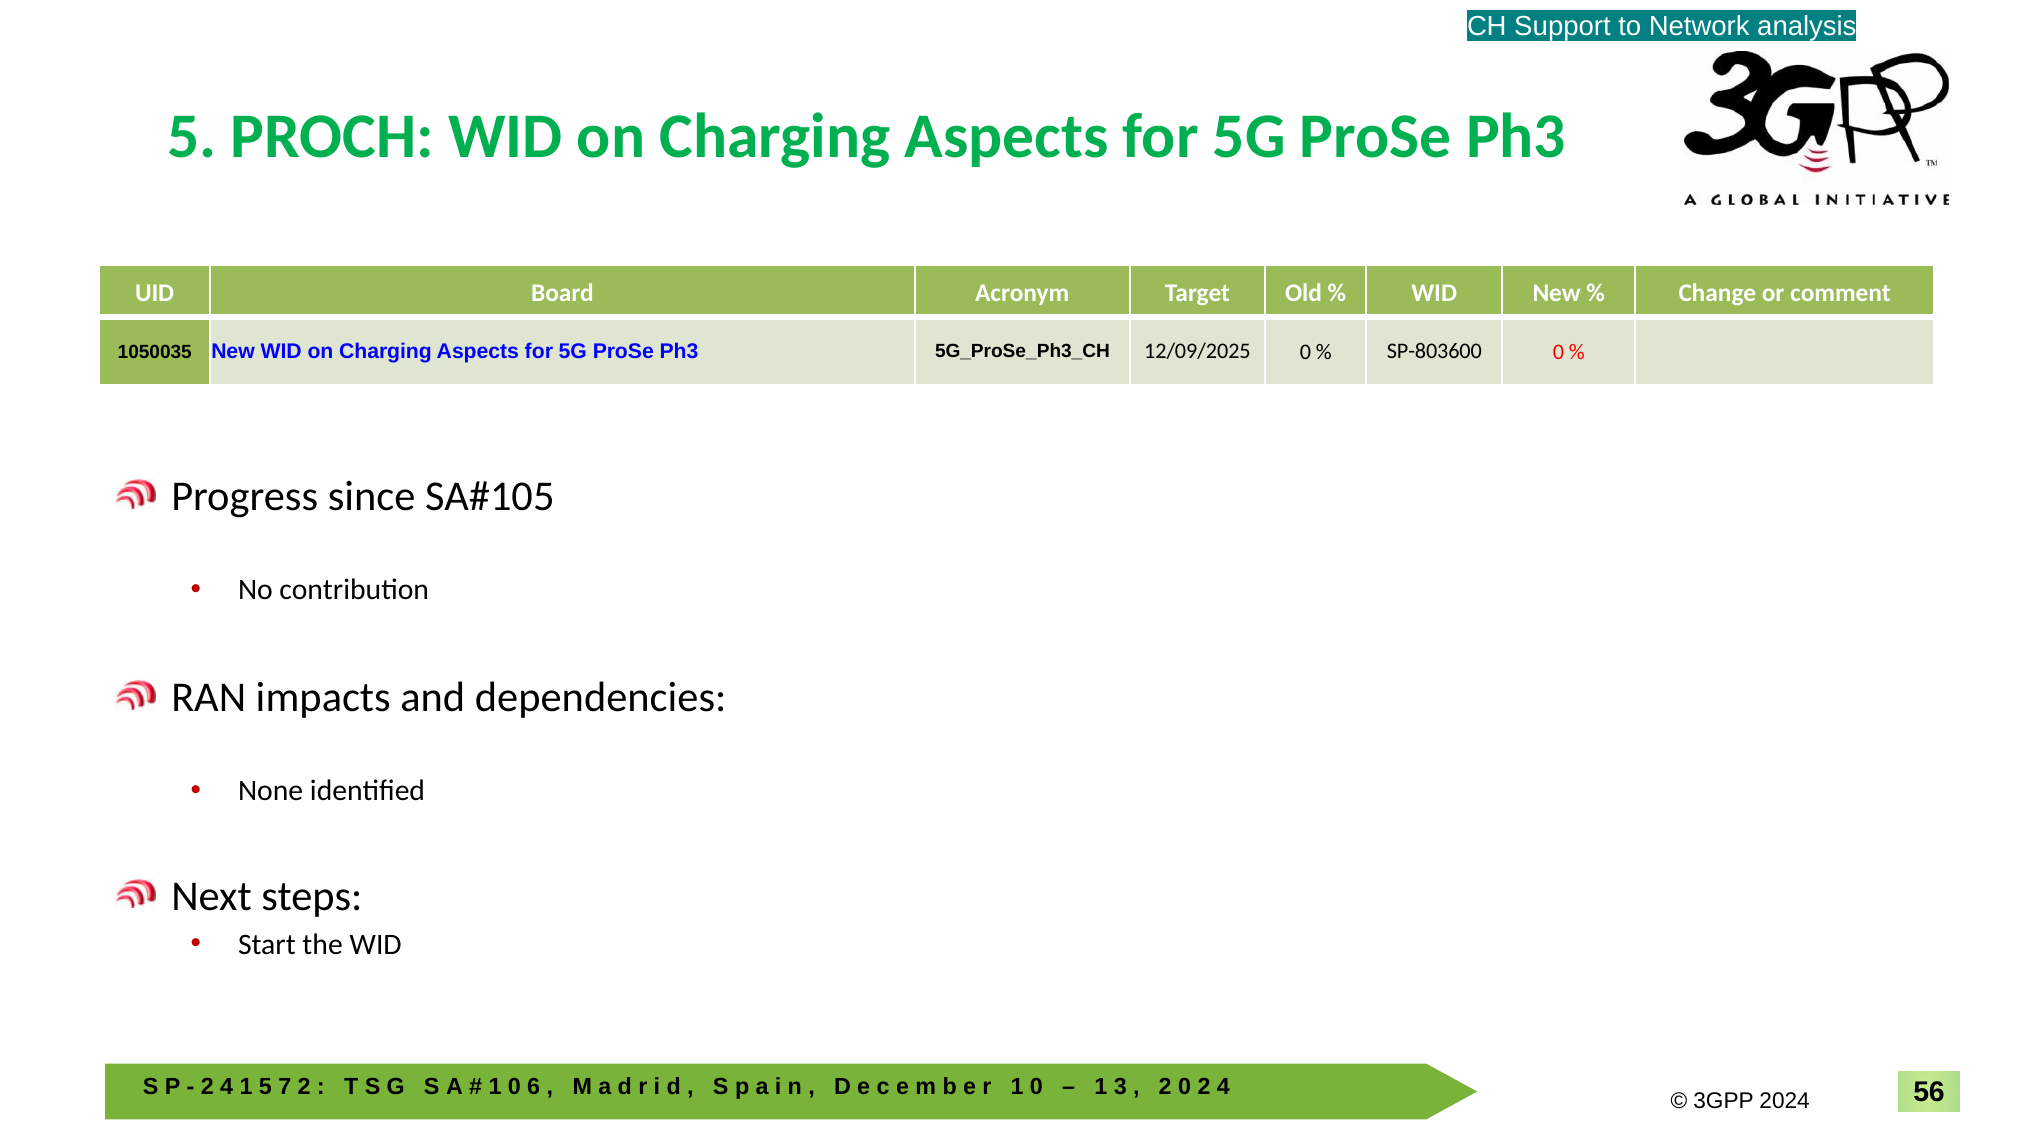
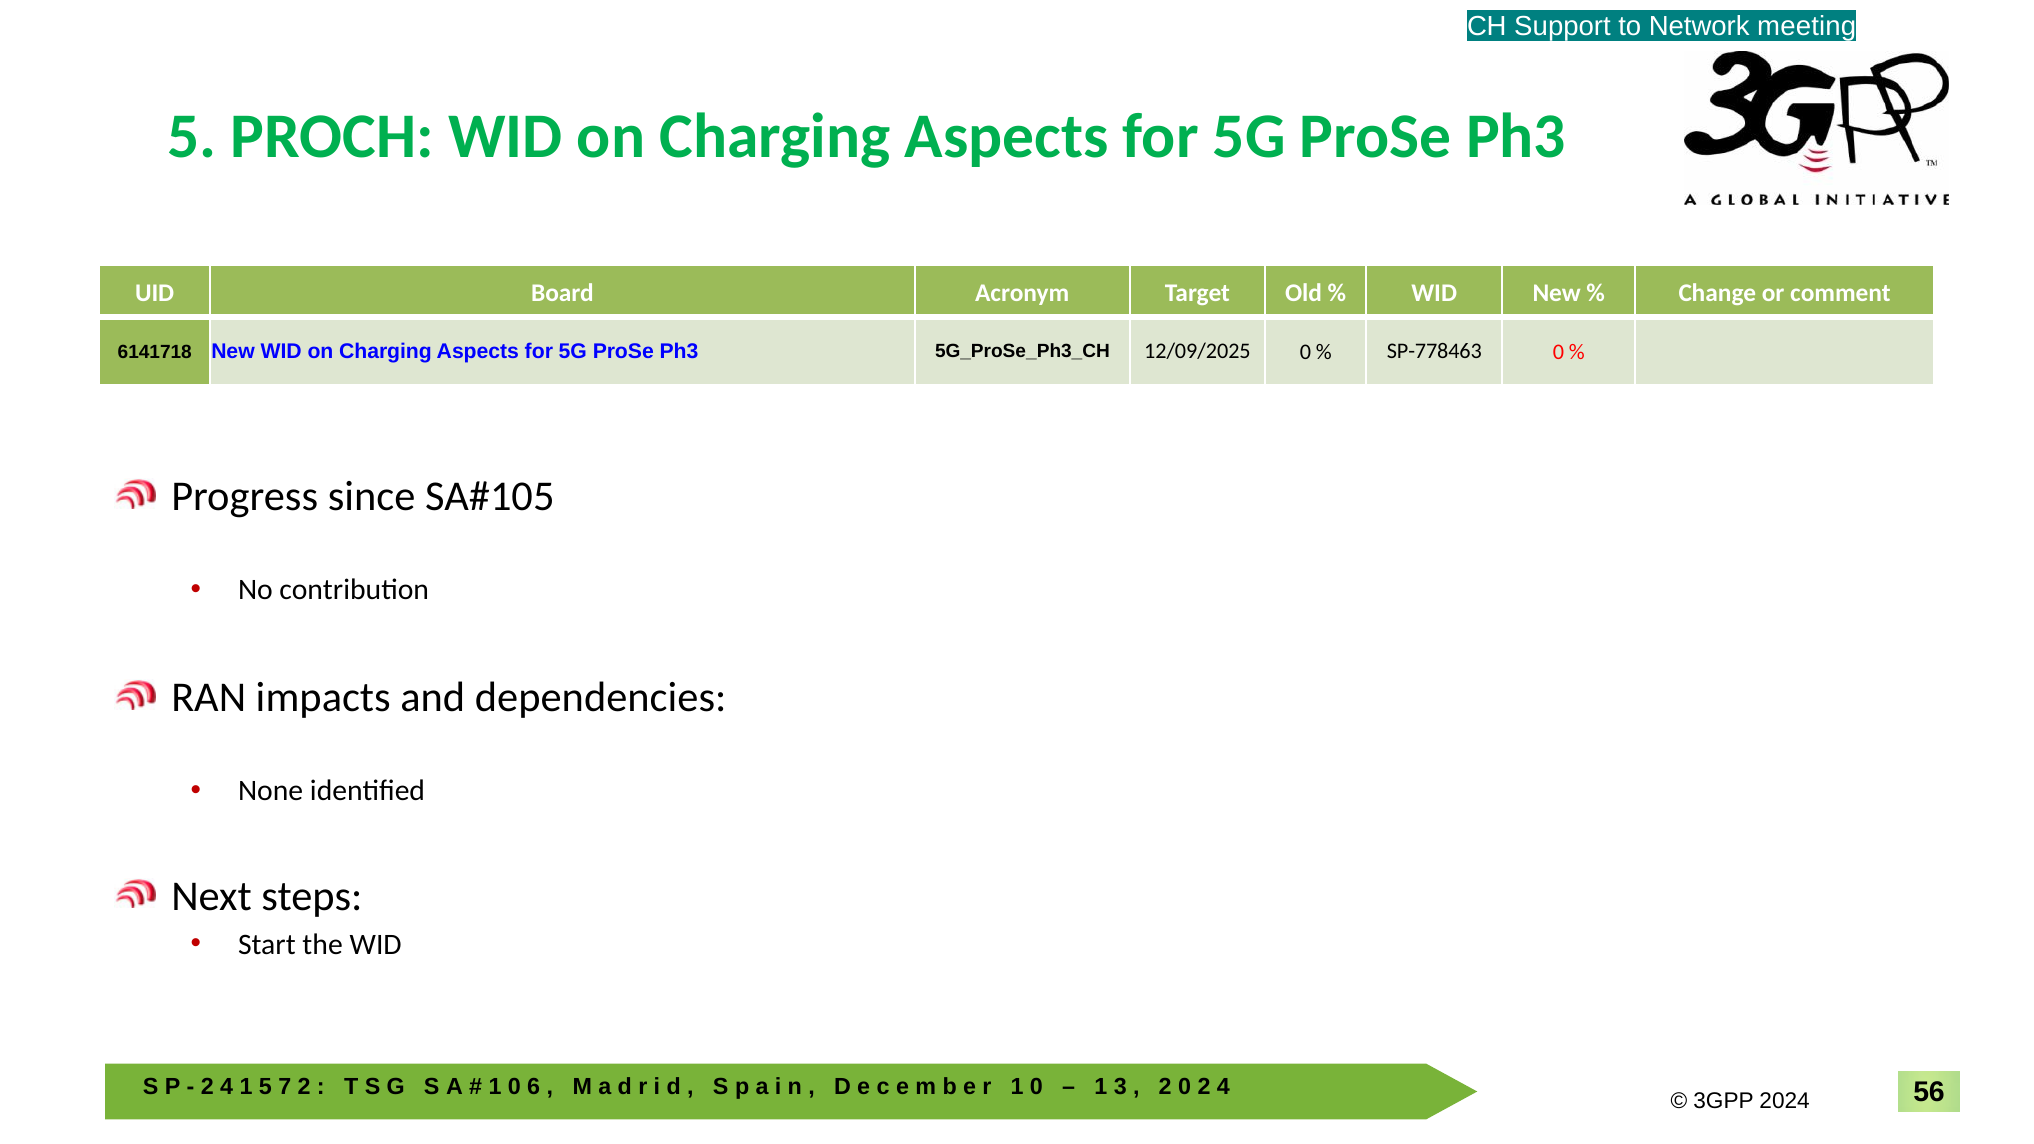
analysis: analysis -> meeting
1050035: 1050035 -> 6141718
SP-803600: SP-803600 -> SP-778463
